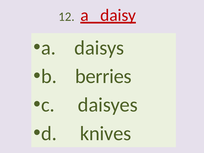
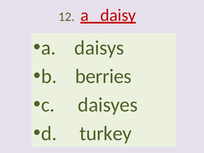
knives: knives -> turkey
